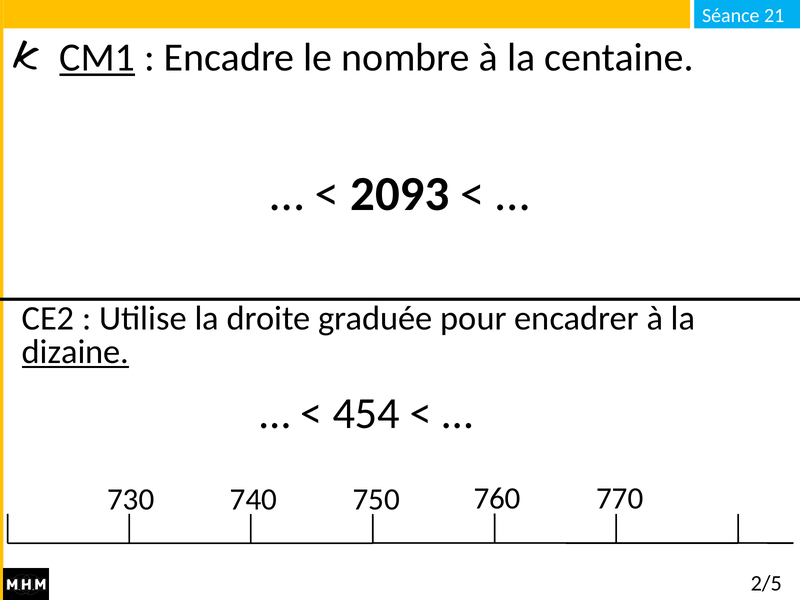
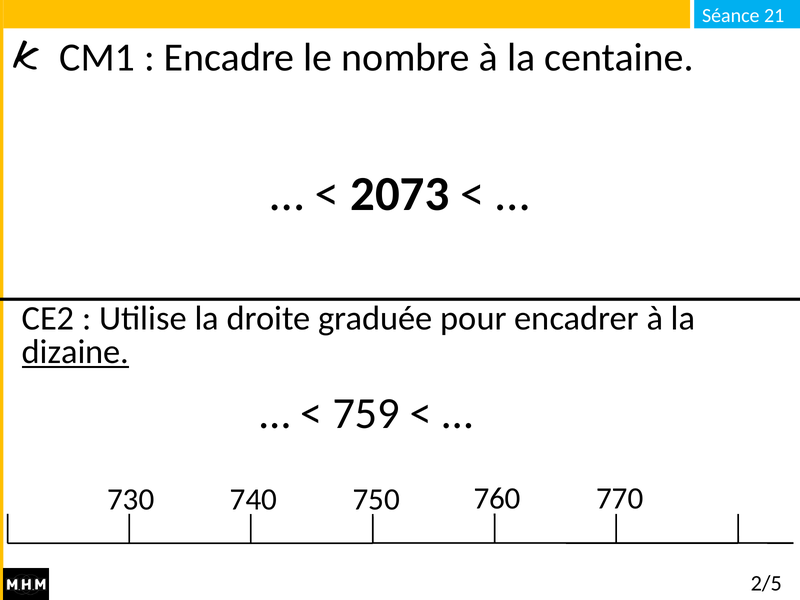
CM1 underline: present -> none
2093: 2093 -> 2073
454: 454 -> 759
